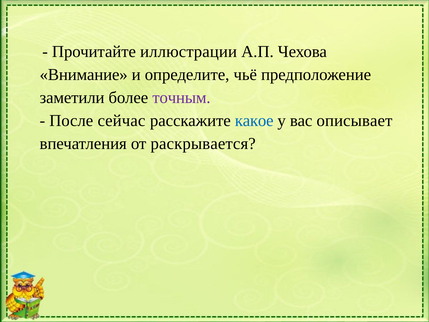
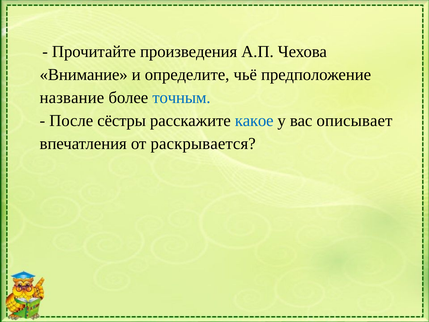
иллюстрации: иллюстрации -> произведения
заметили: заметили -> название
точным colour: purple -> blue
сейчас: сейчас -> сёстры
